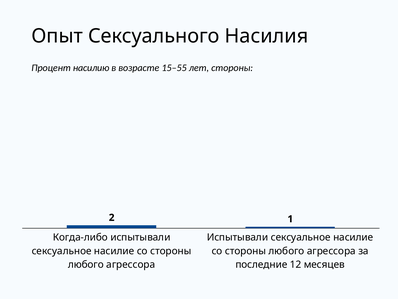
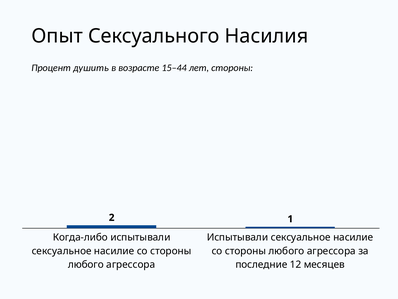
насилию: насилию -> душить
15–55: 15–55 -> 15–44
